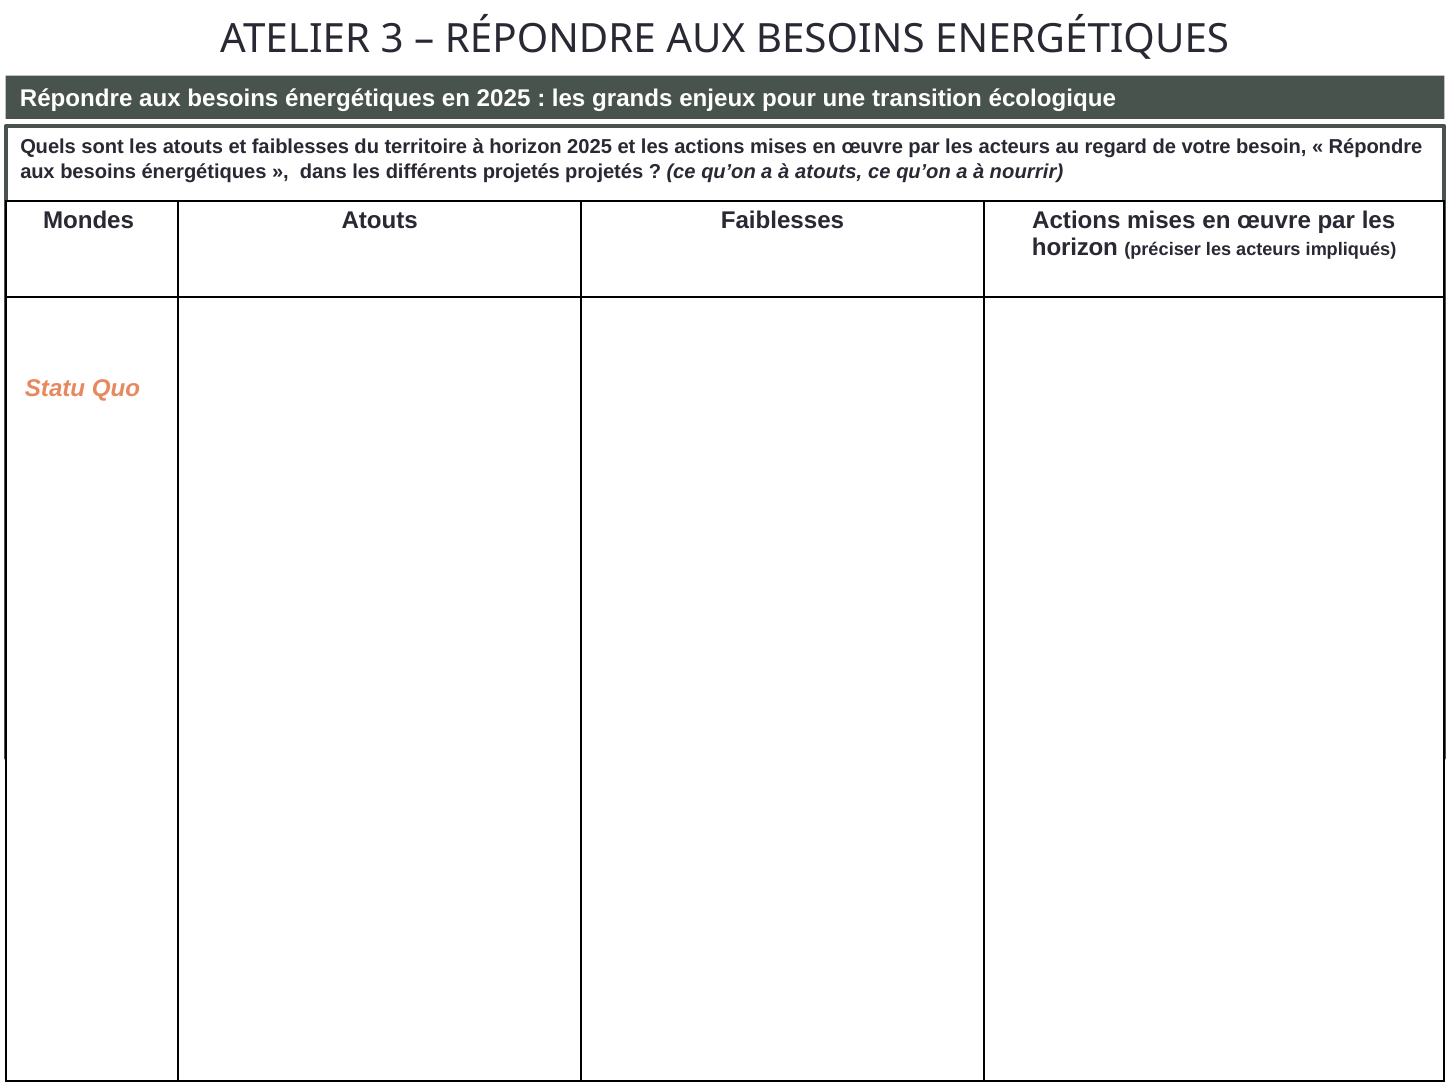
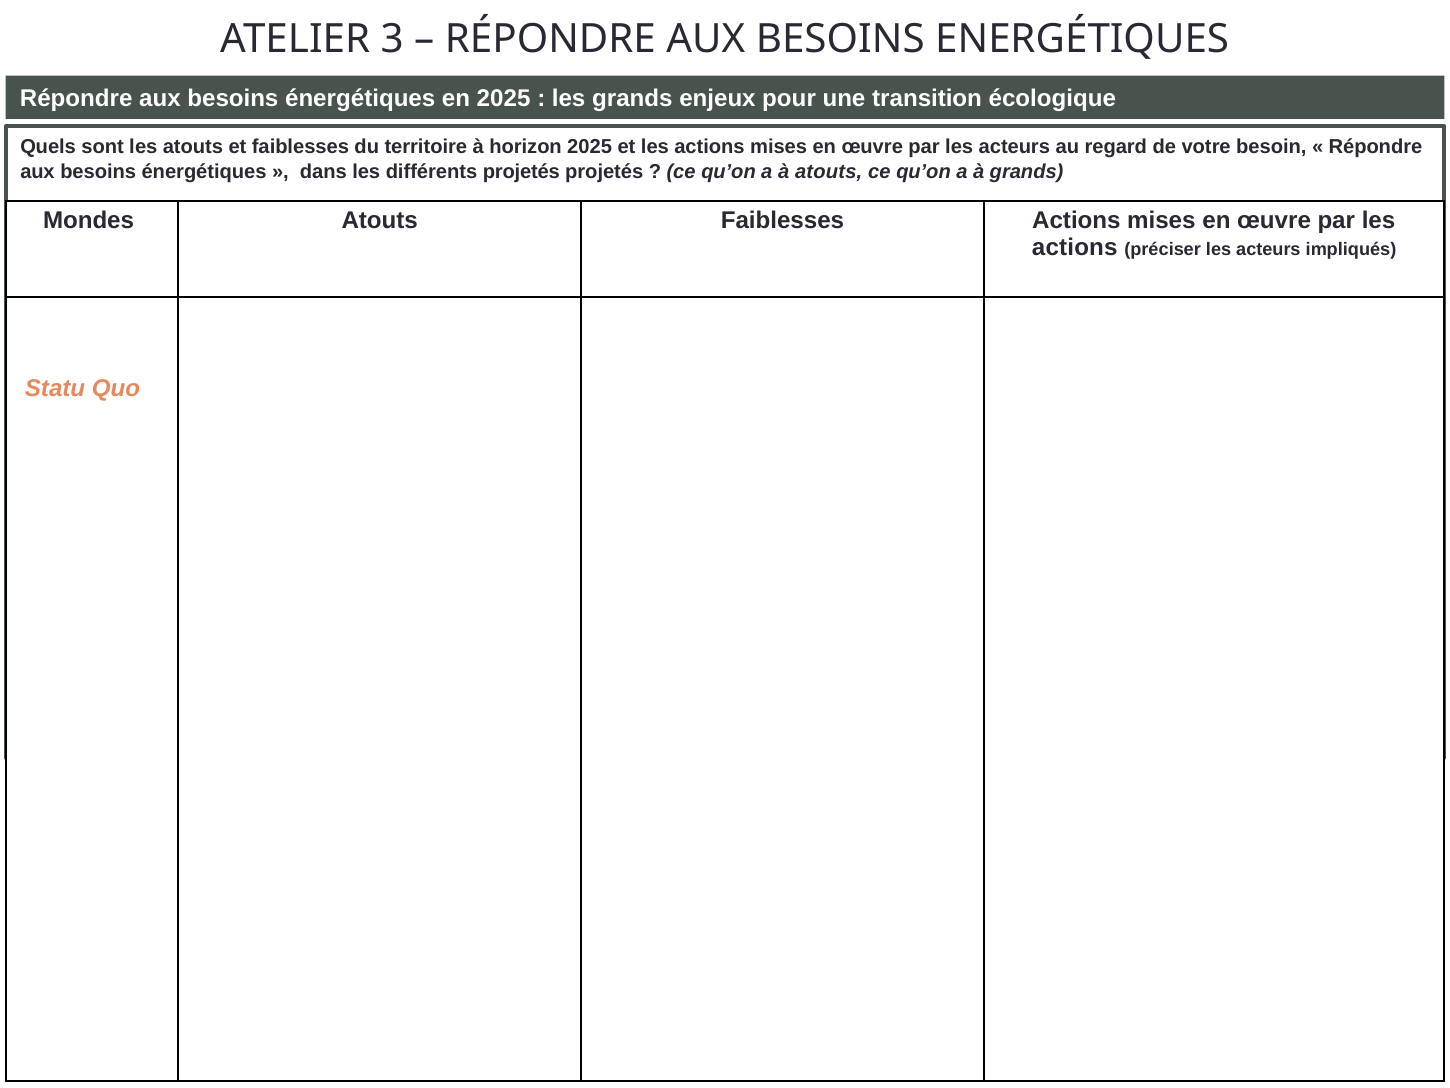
à nourrir: nourrir -> grands
horizon at (1075, 248): horizon -> actions
